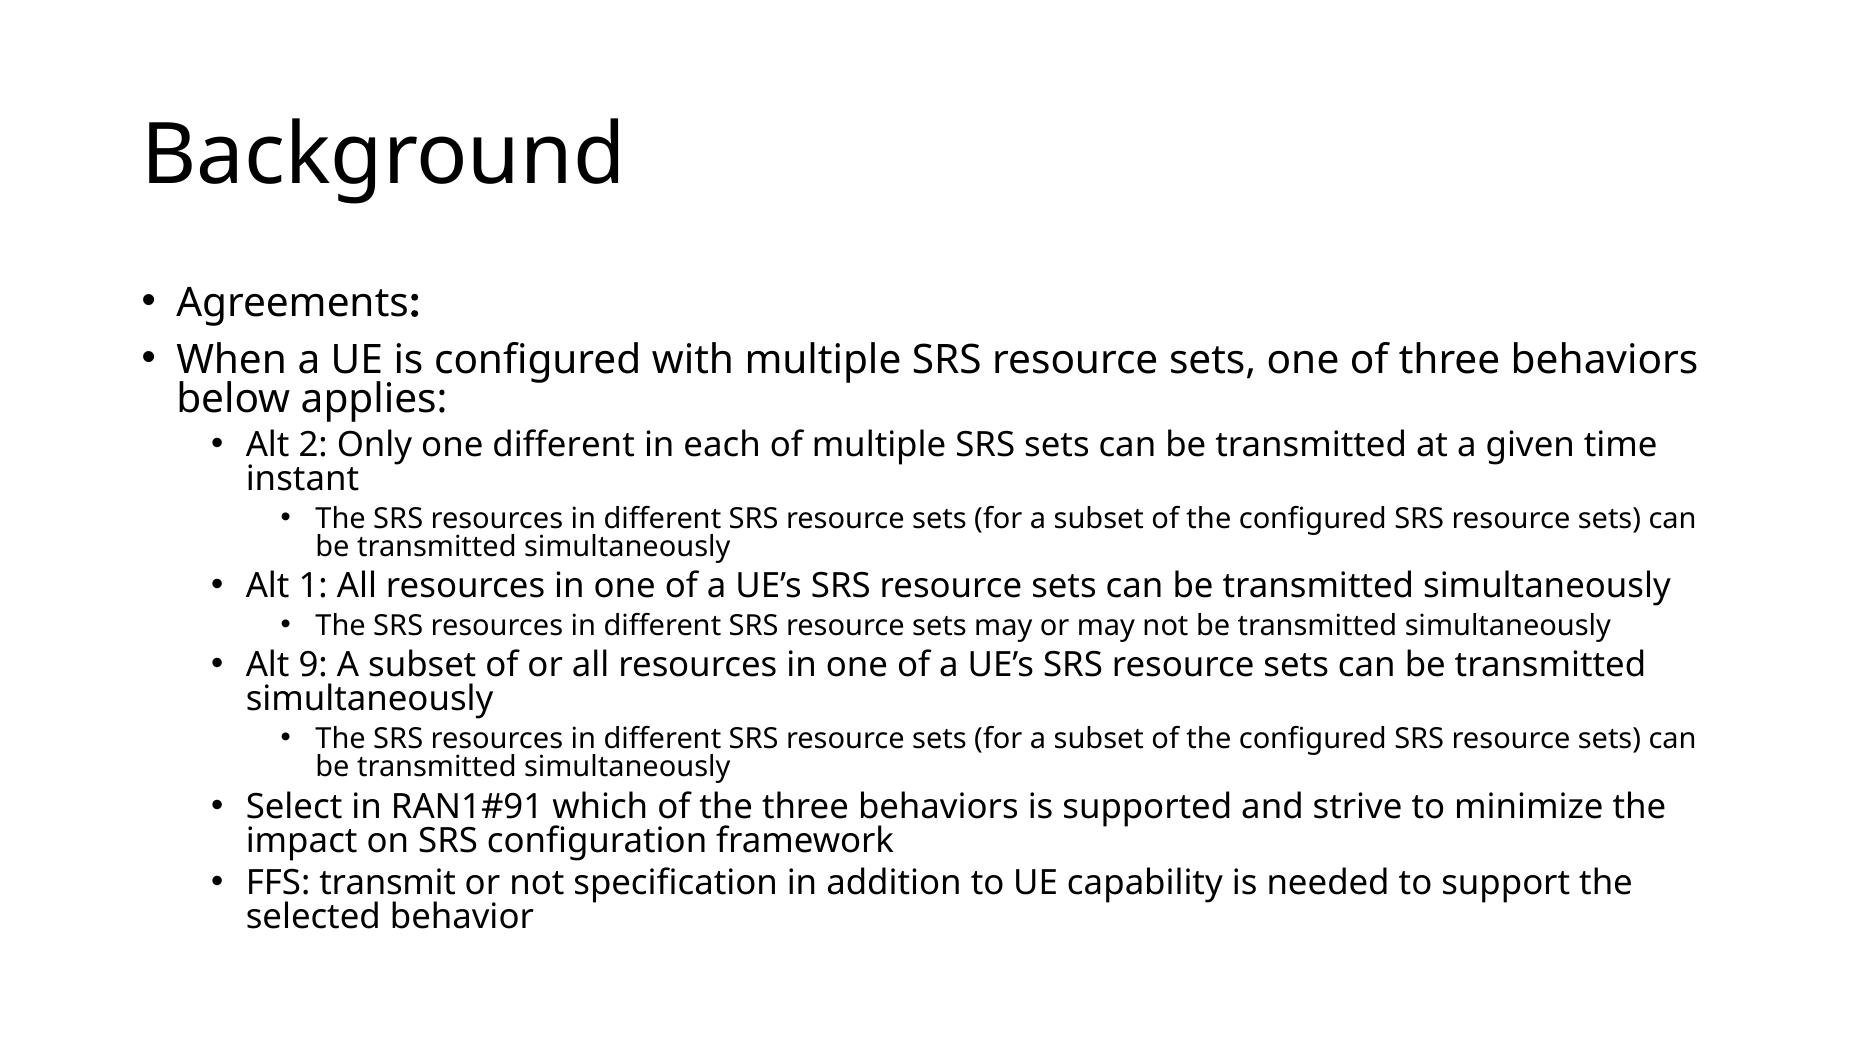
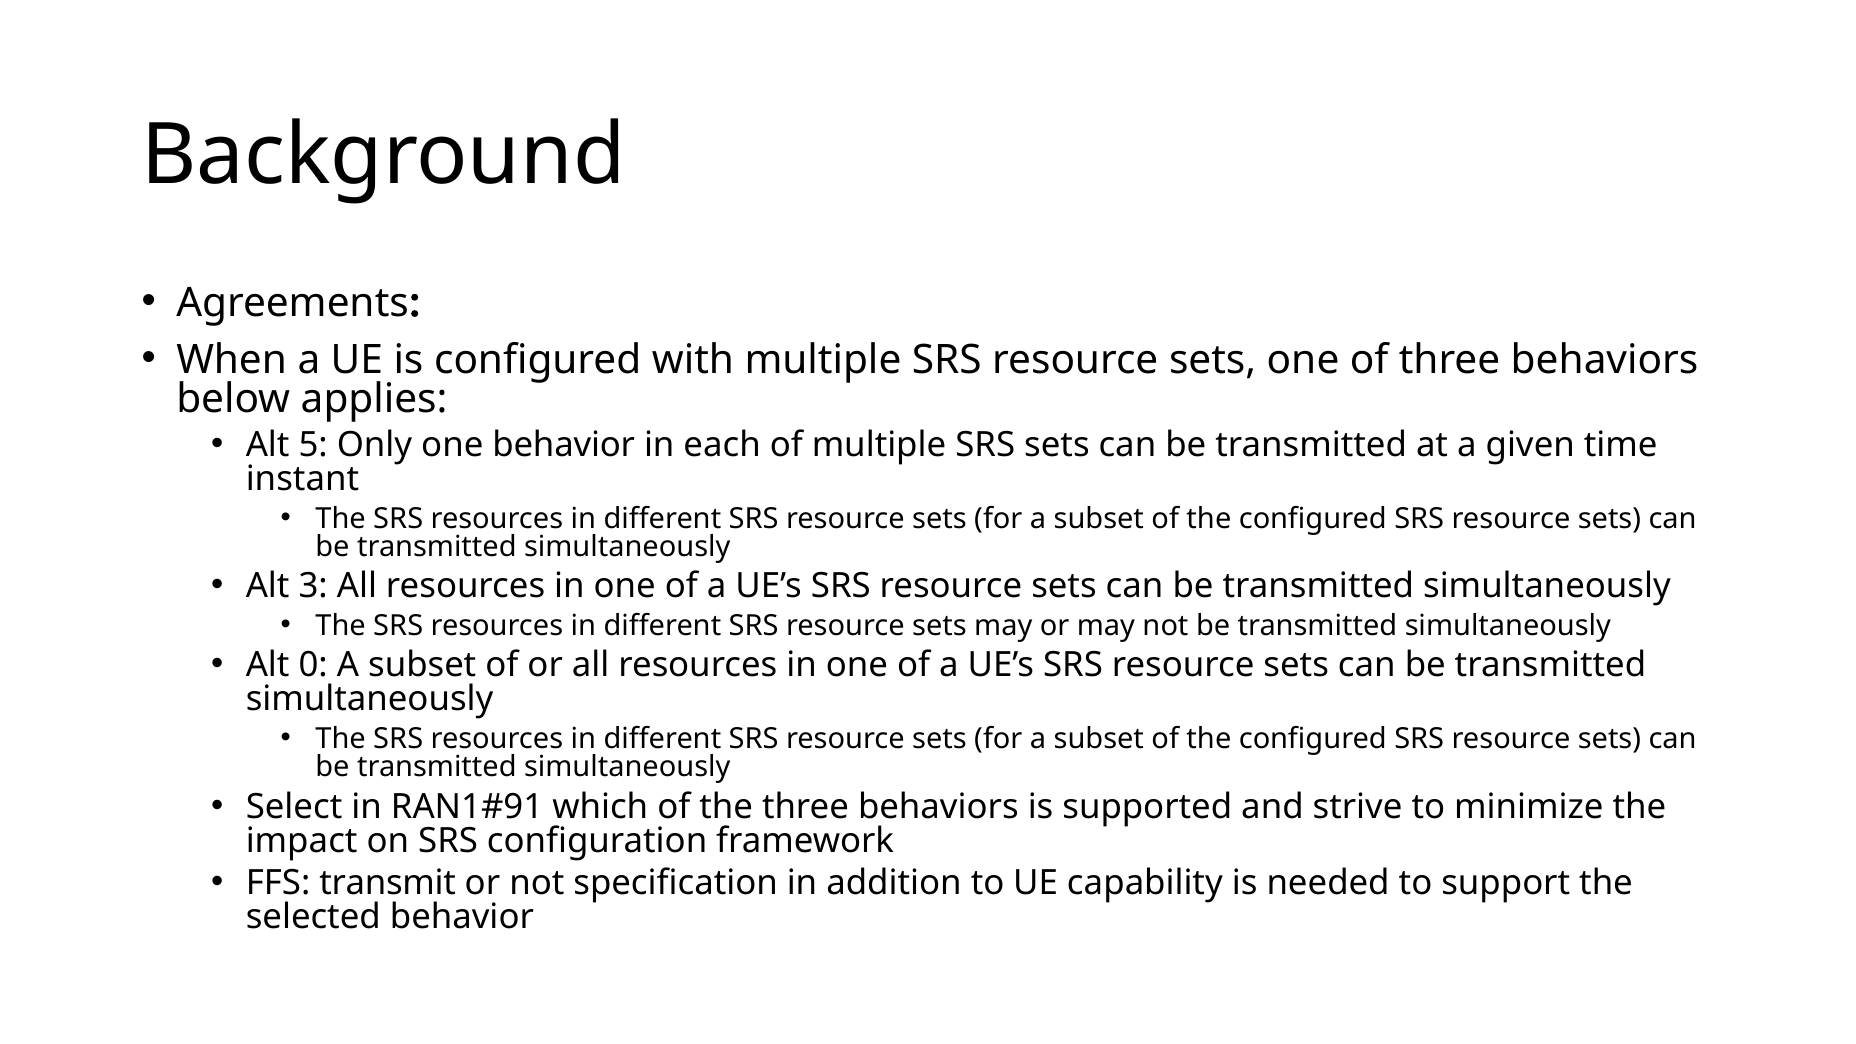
2: 2 -> 5
one different: different -> behavior
1: 1 -> 3
9: 9 -> 0
